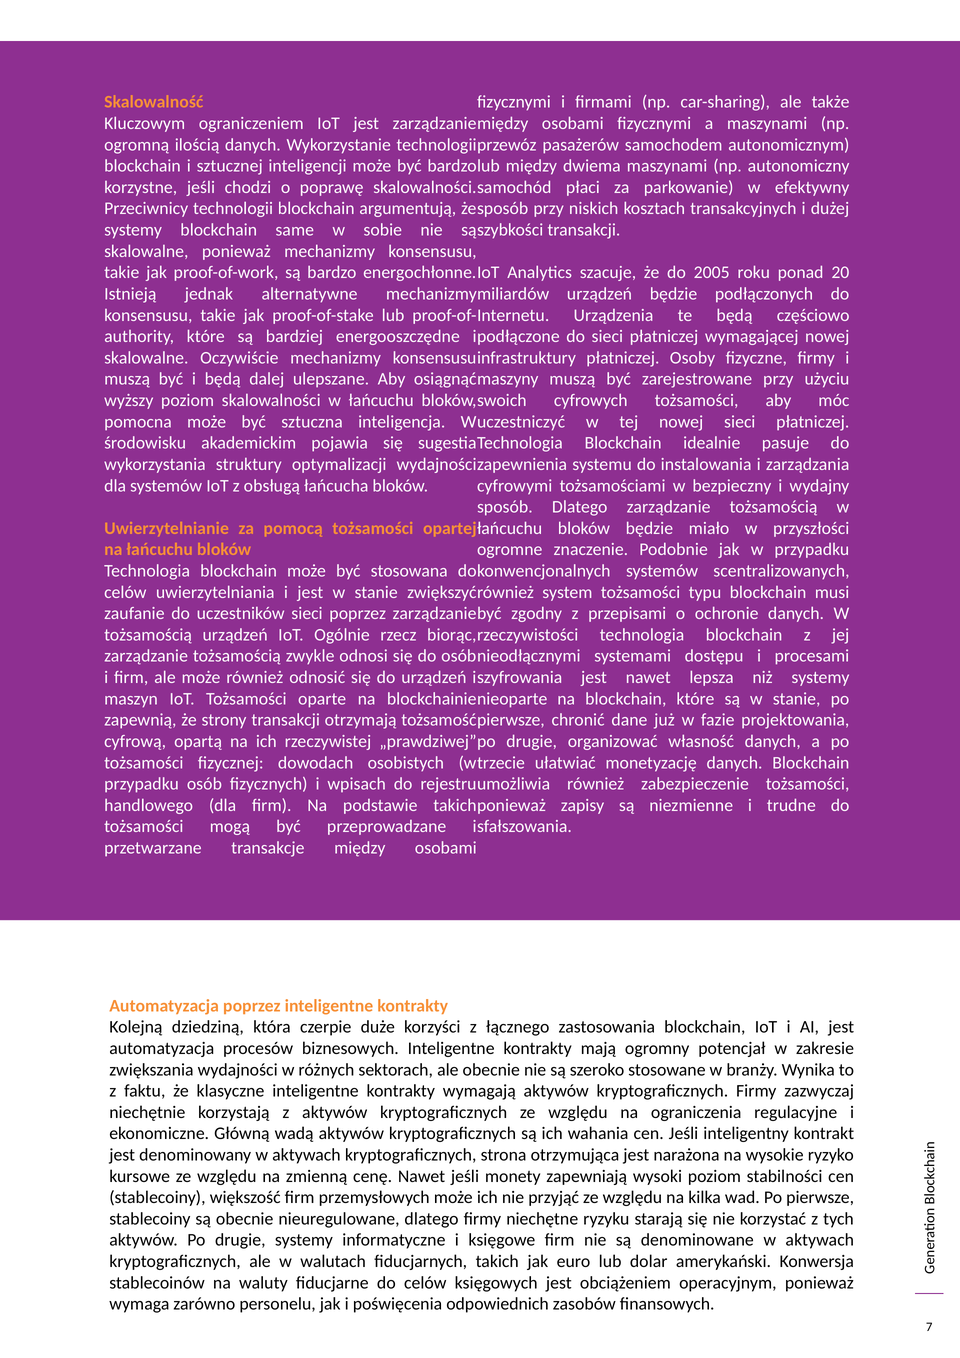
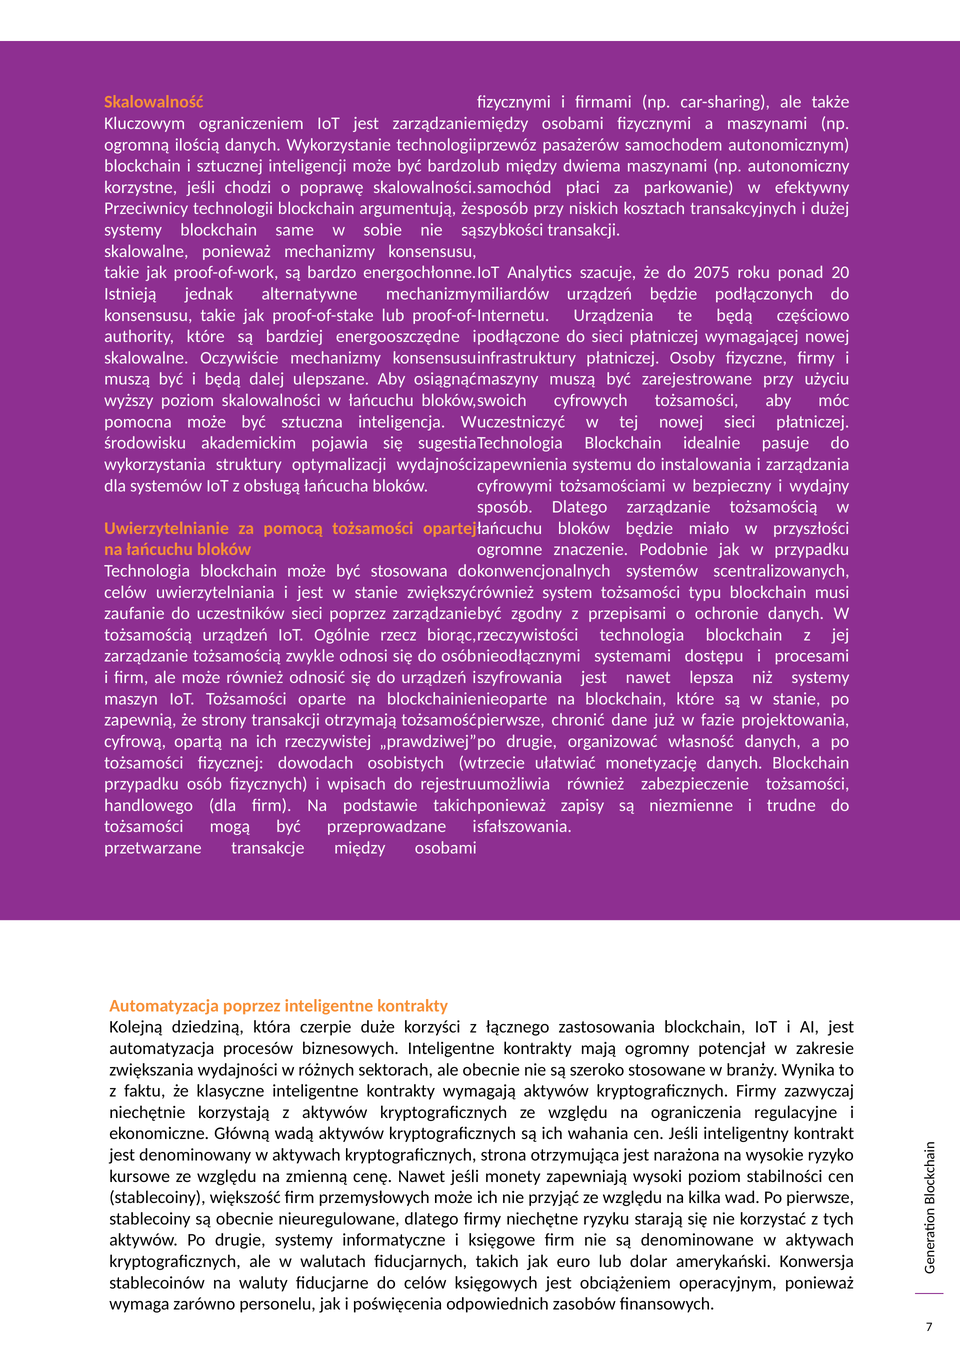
2005: 2005 -> 2075
